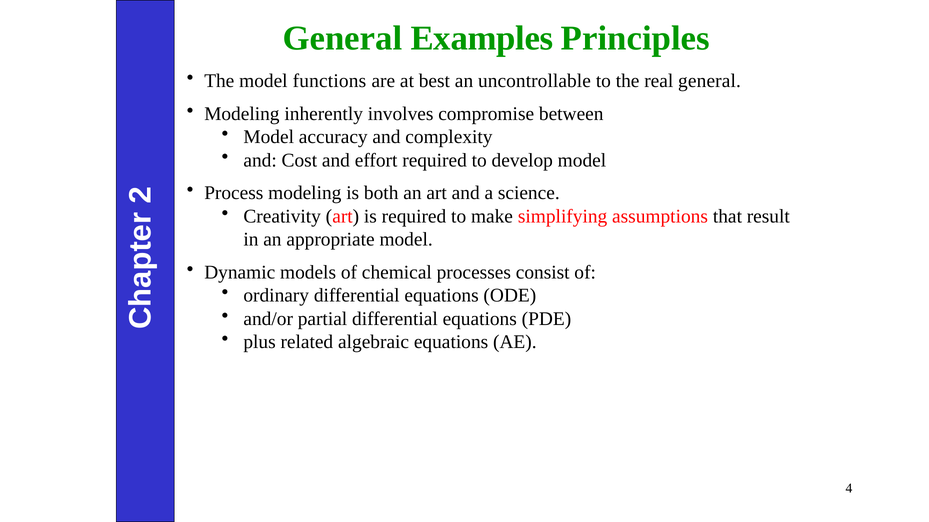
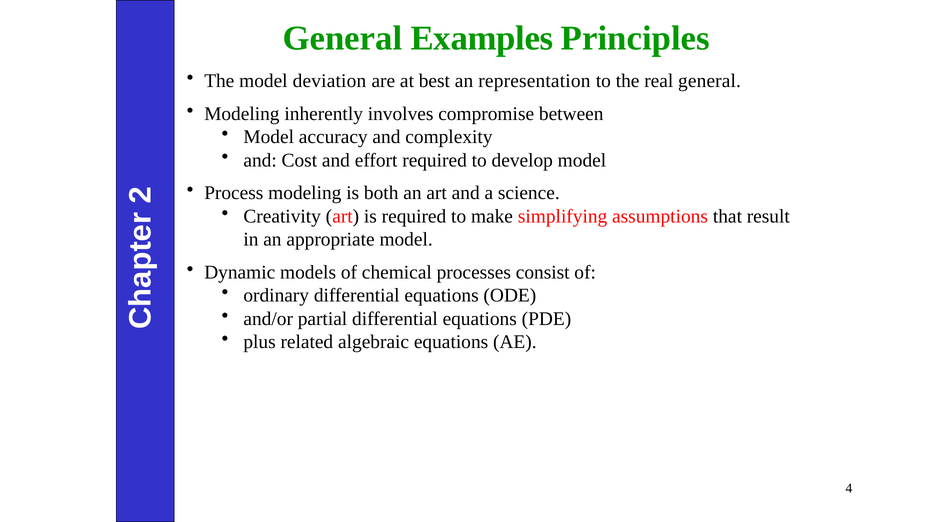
functions: functions -> deviation
uncontrollable: uncontrollable -> representation
